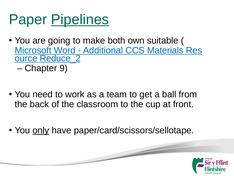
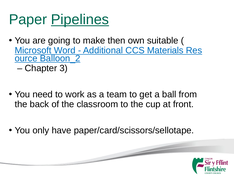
both: both -> then
Reduce_2: Reduce_2 -> Balloon_2
9: 9 -> 3
only underline: present -> none
